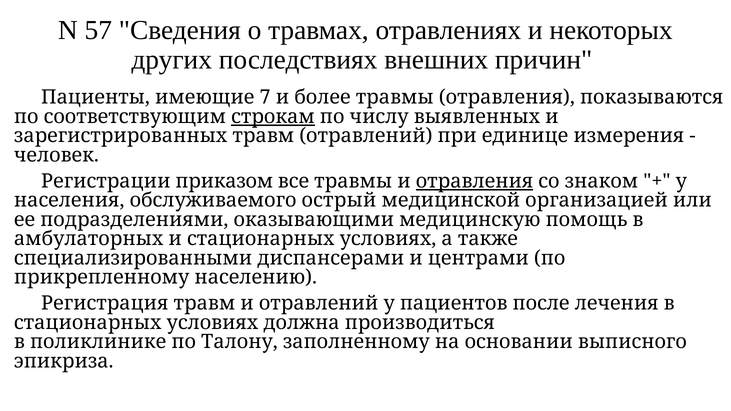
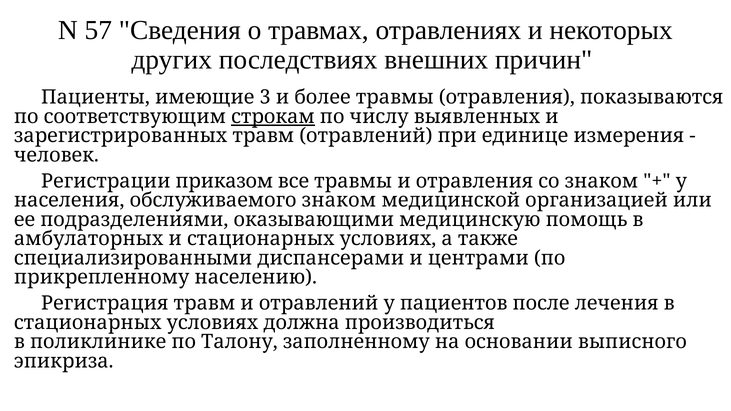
7: 7 -> 3
отравления at (474, 181) underline: present -> none
обслуживаемого острый: острый -> знаком
